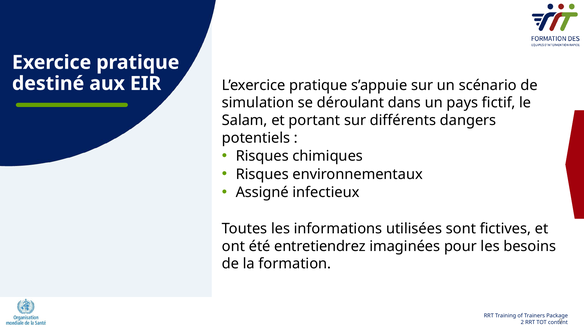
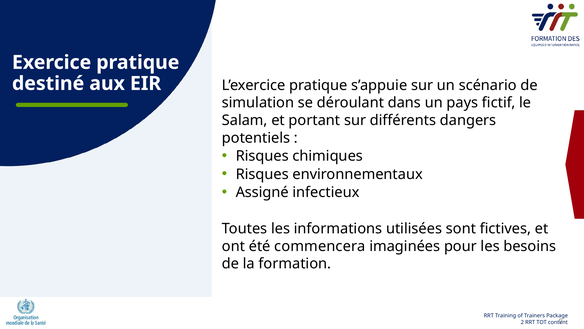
entretiendrez: entretiendrez -> commencera
